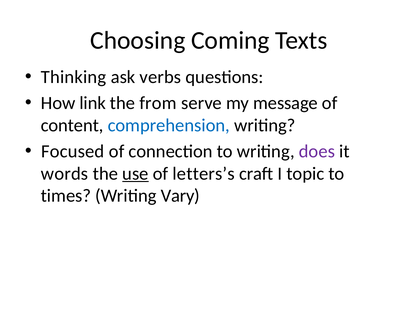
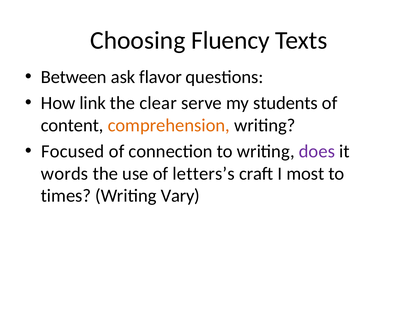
Coming: Coming -> Fluency
Thinking: Thinking -> Between
verbs: verbs -> flavor
from: from -> clear
message: message -> students
comprehension colour: blue -> orange
use underline: present -> none
topic: topic -> most
